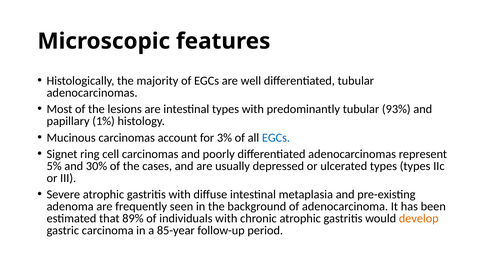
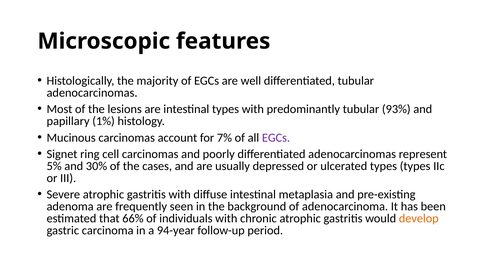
3%: 3% -> 7%
EGCs at (276, 138) colour: blue -> purple
89%: 89% -> 66%
85-year: 85-year -> 94-year
